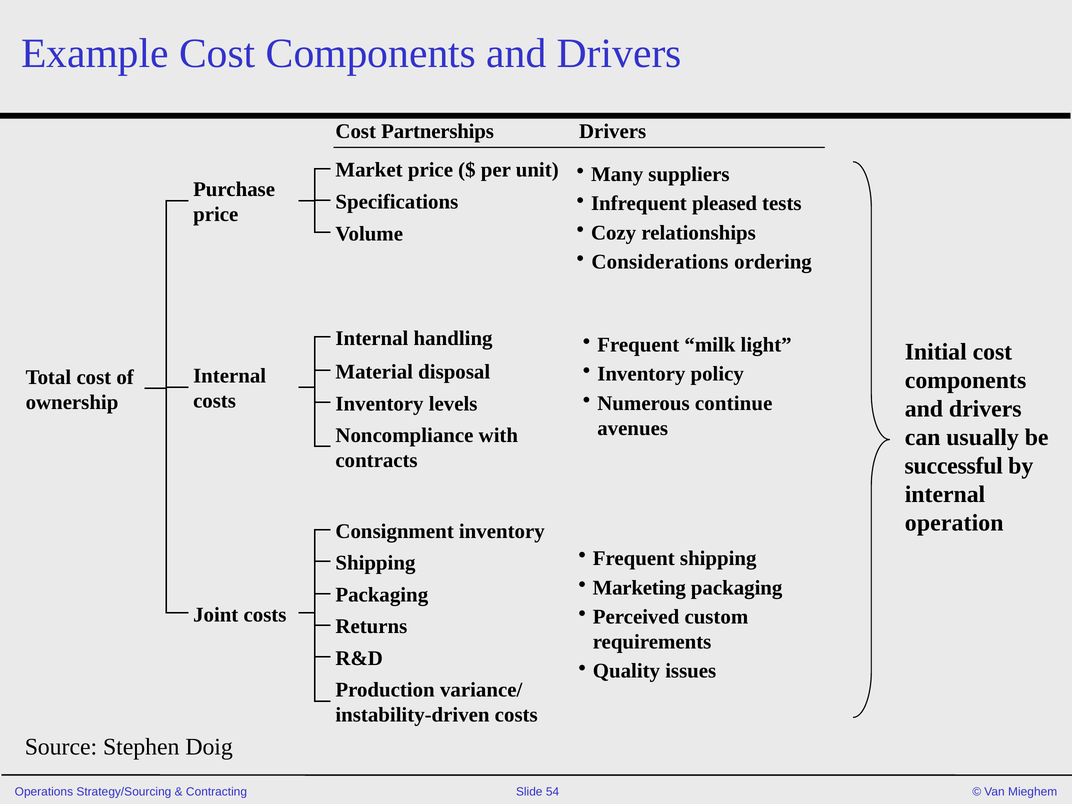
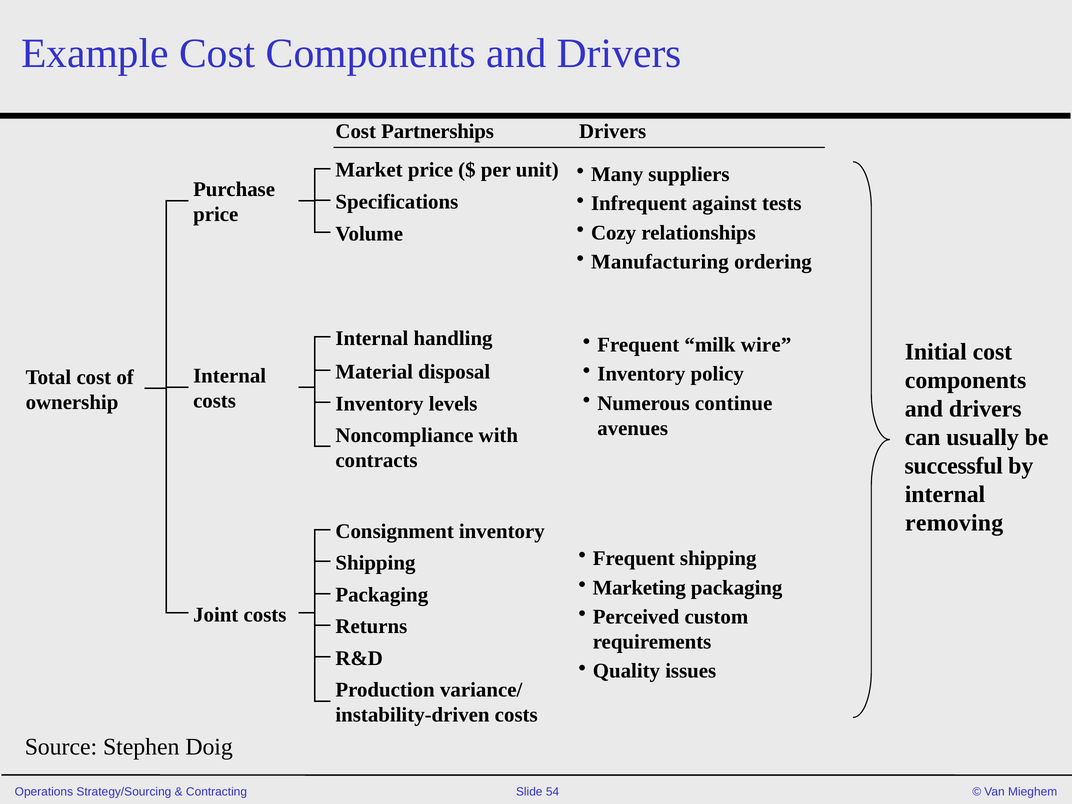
pleased: pleased -> against
Considerations: Considerations -> Manufacturing
light: light -> wire
operation: operation -> removing
